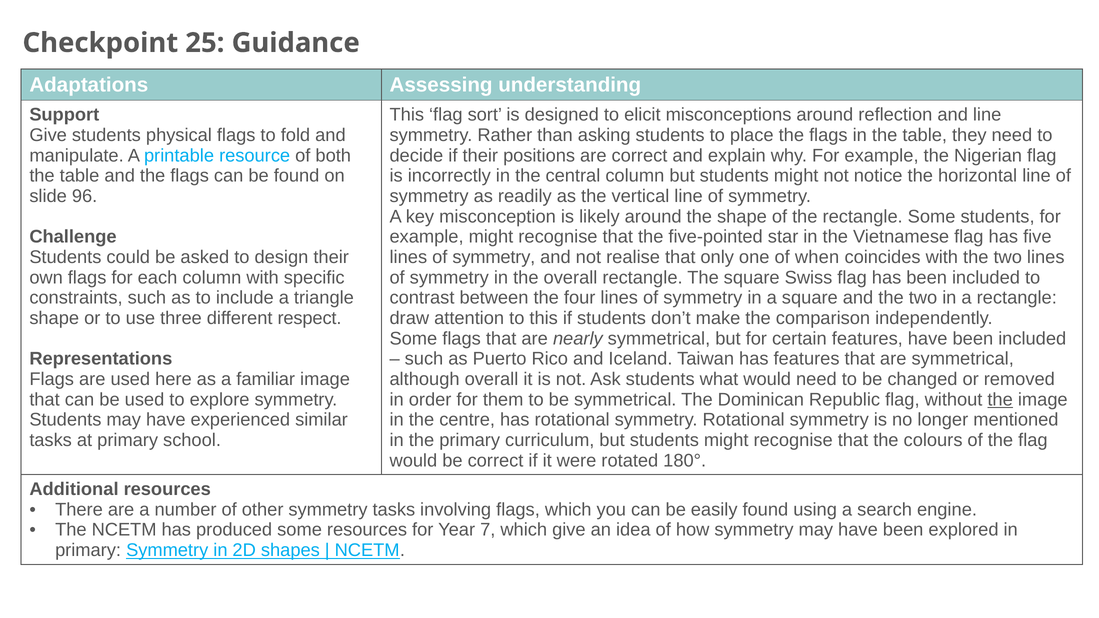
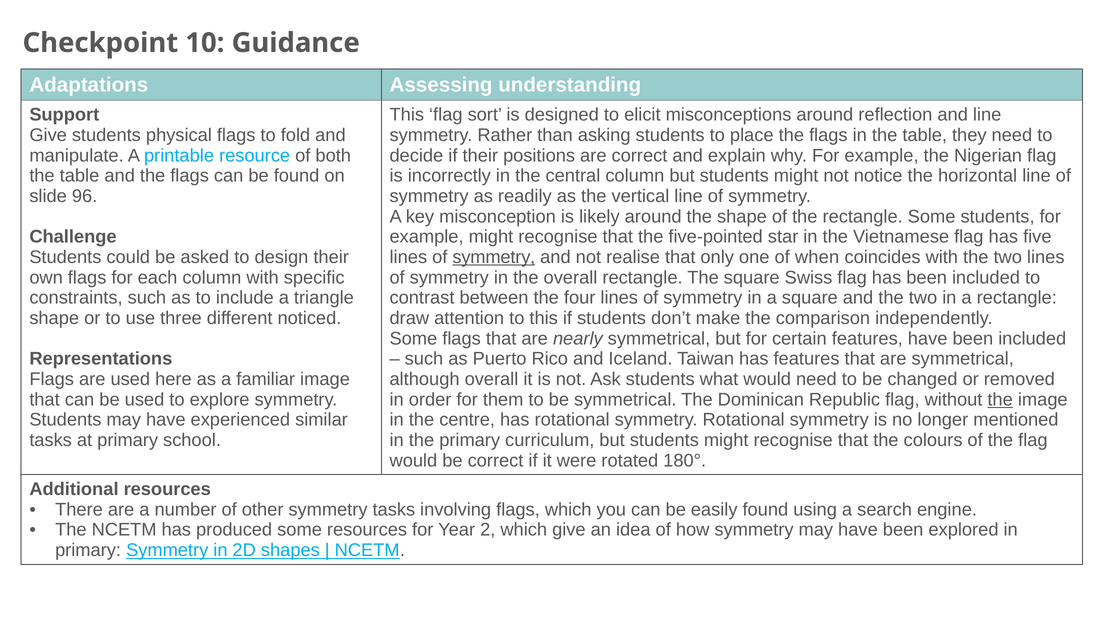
25: 25 -> 10
symmetry at (494, 257) underline: none -> present
respect: respect -> noticed
7: 7 -> 2
